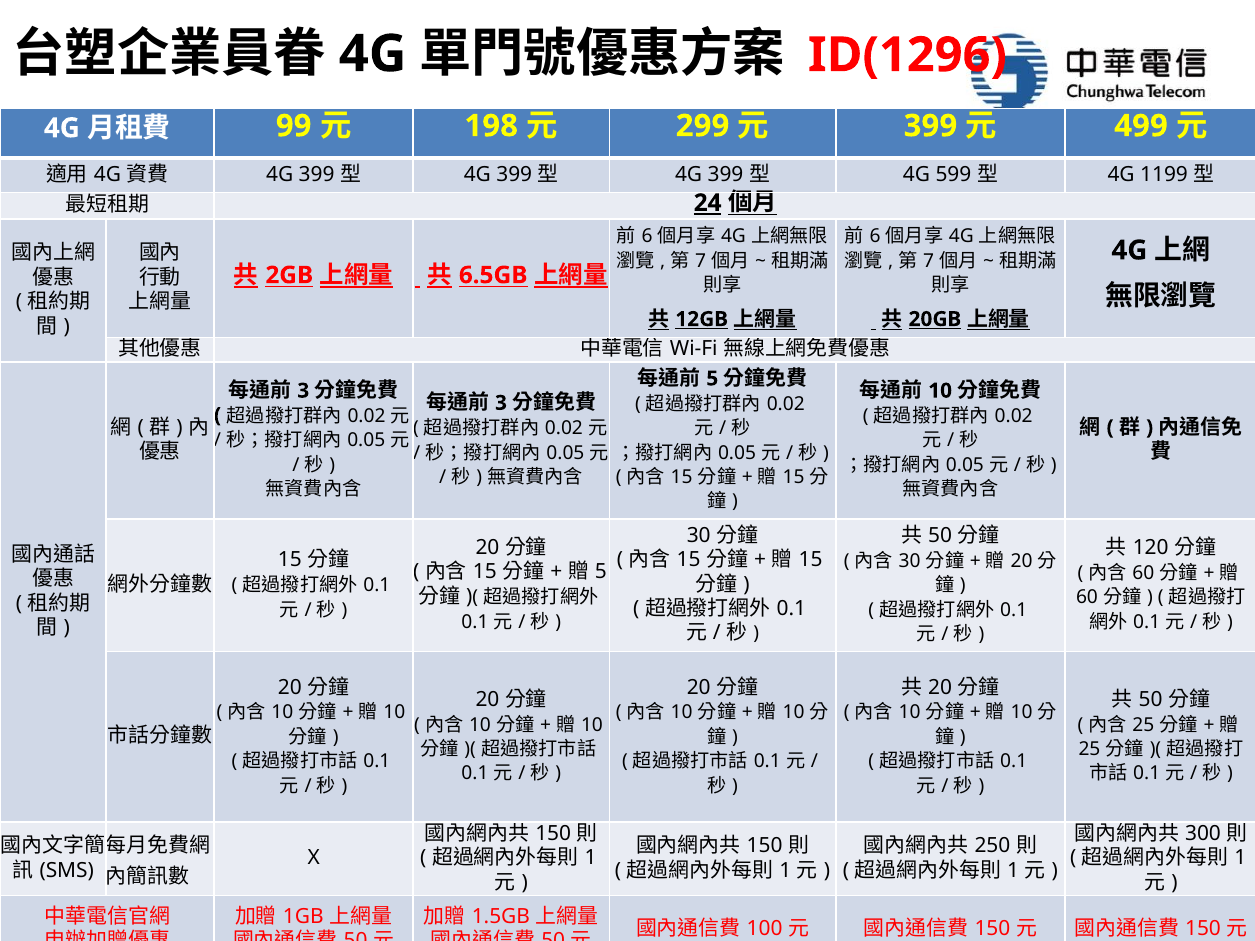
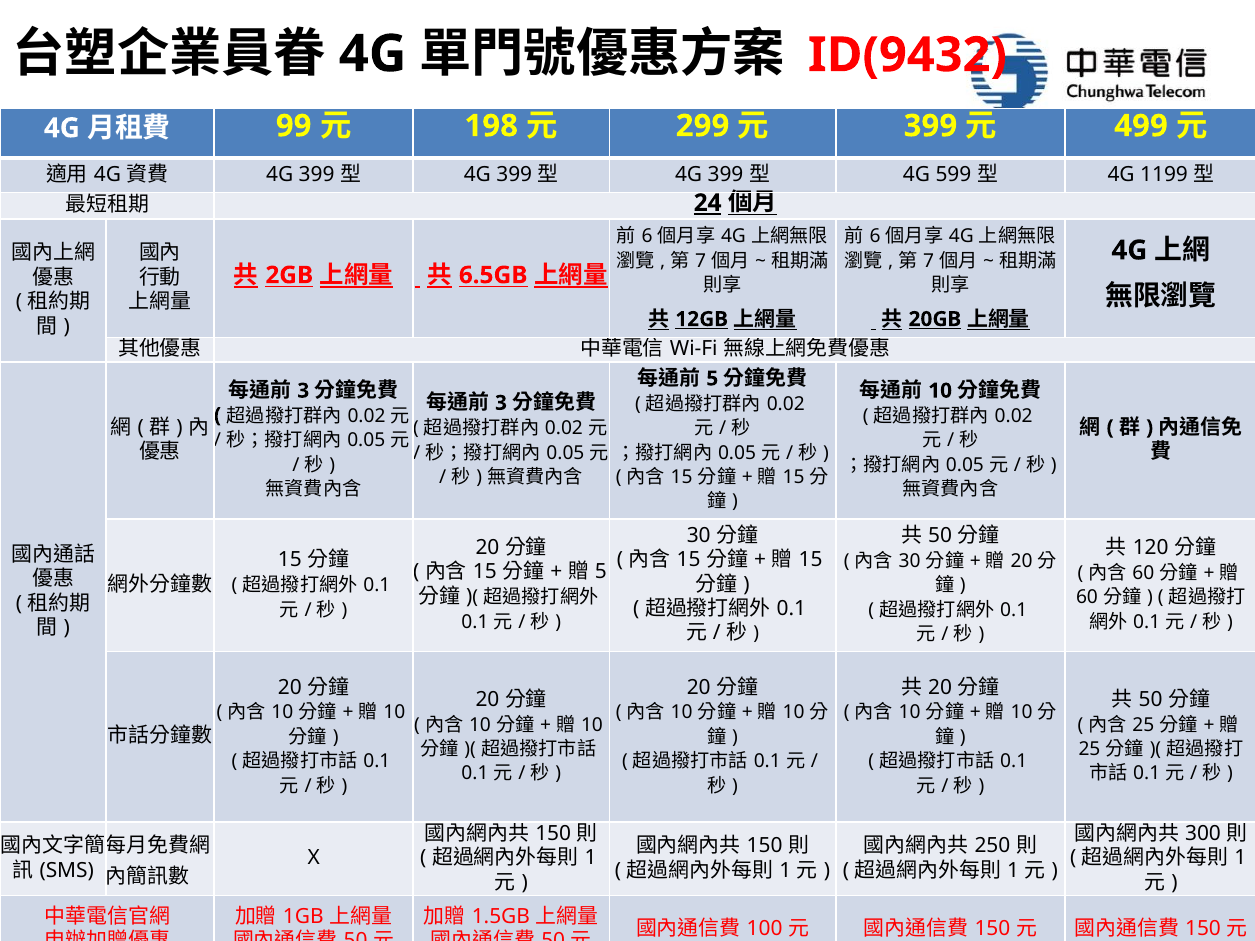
ID(1296: ID(1296 -> ID(9432
